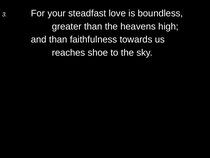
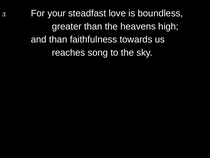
shoe: shoe -> song
